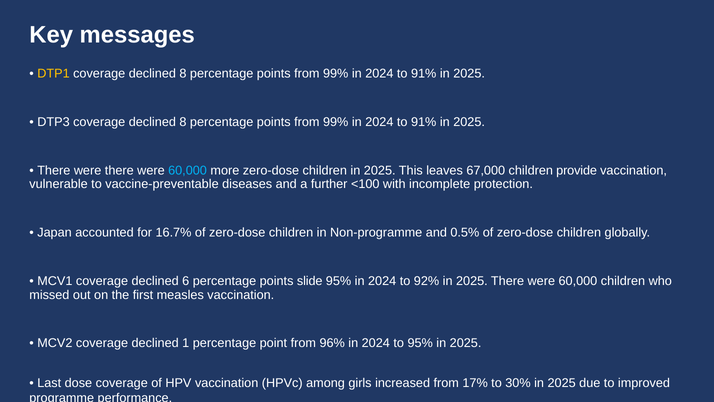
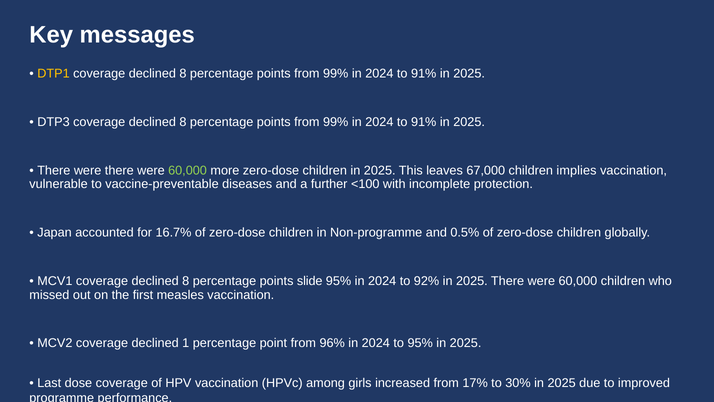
60,000 at (188, 170) colour: light blue -> light green
provide: provide -> implies
MCV1 coverage declined 6: 6 -> 8
